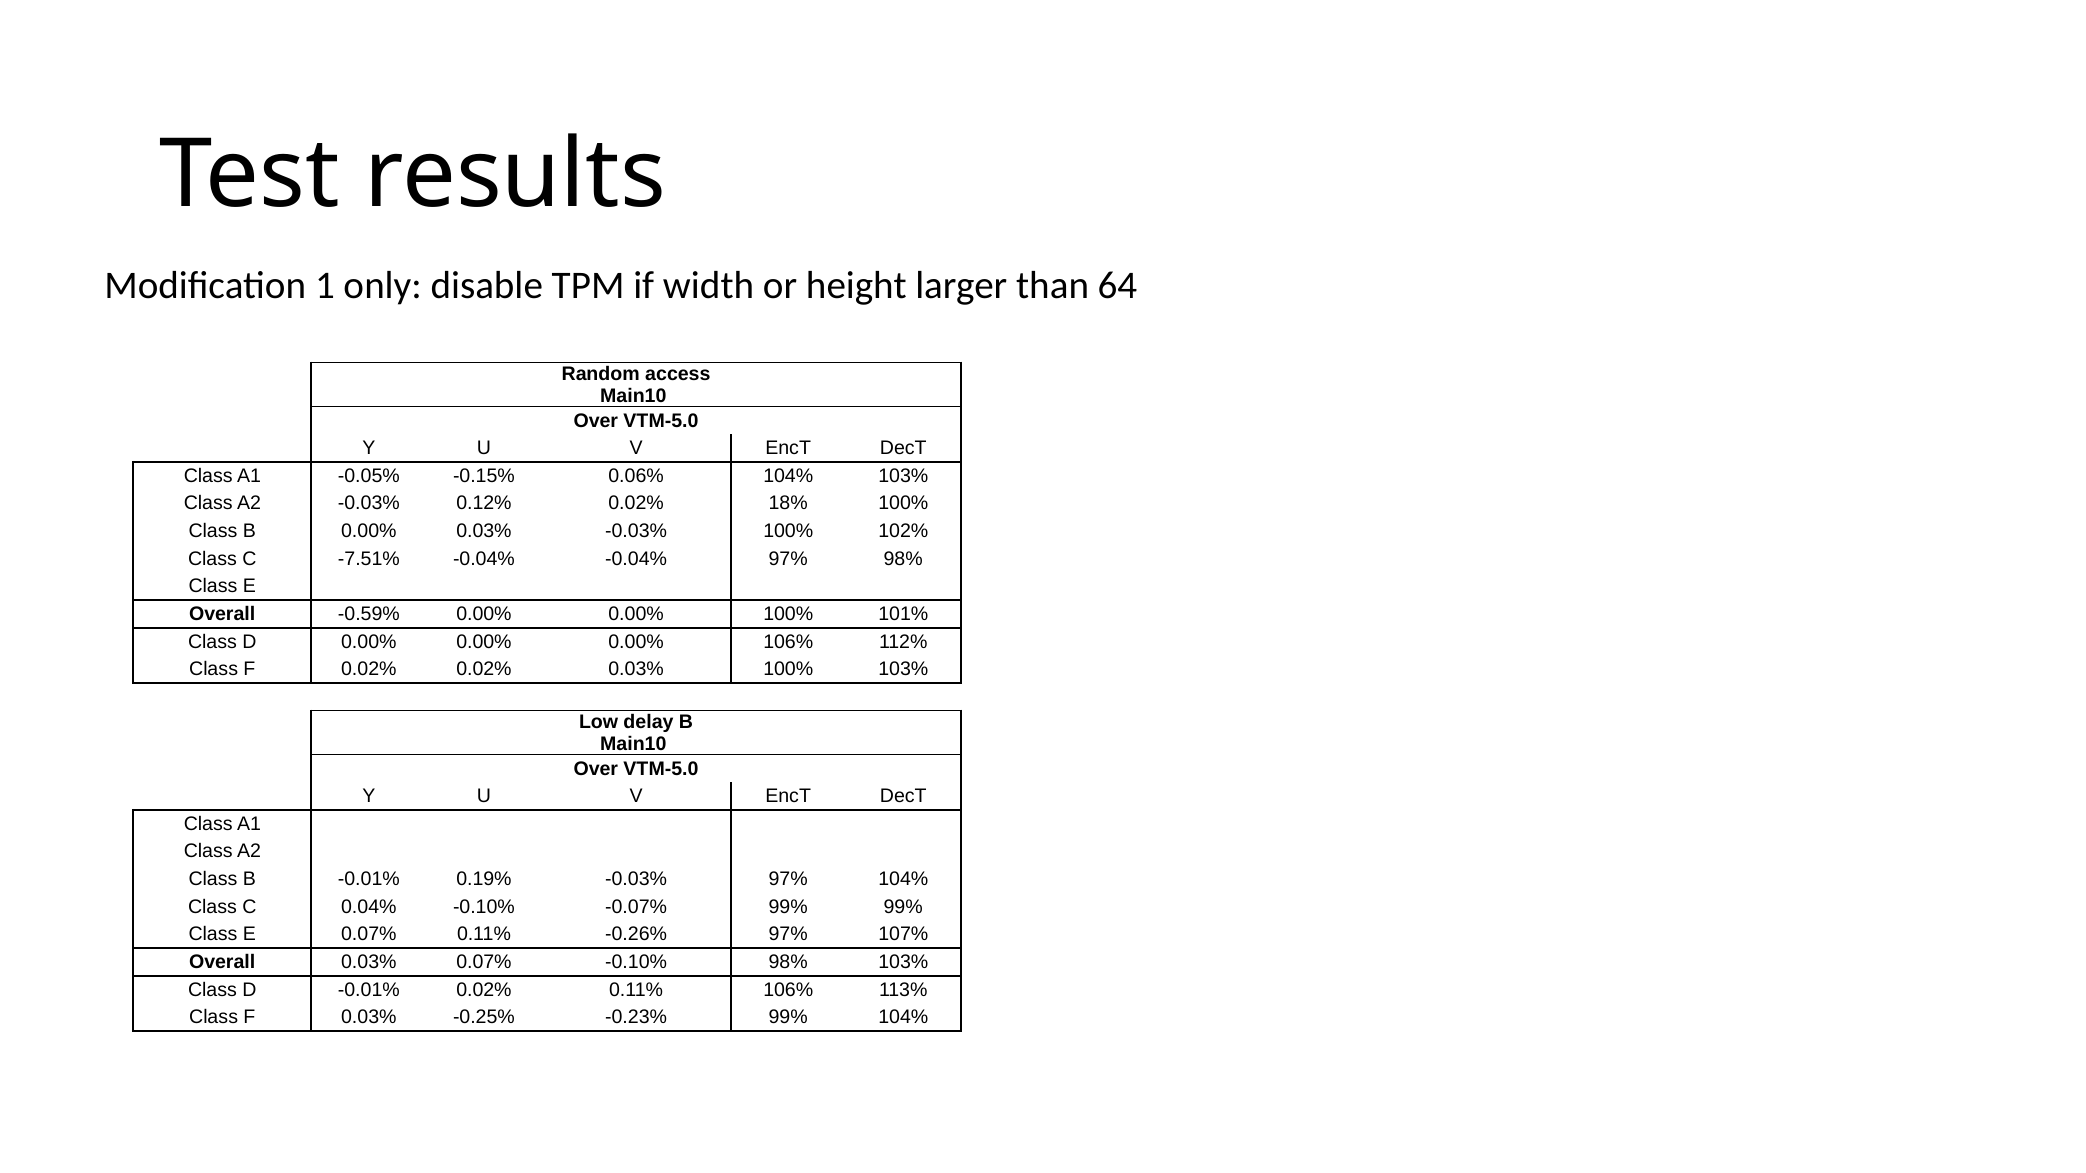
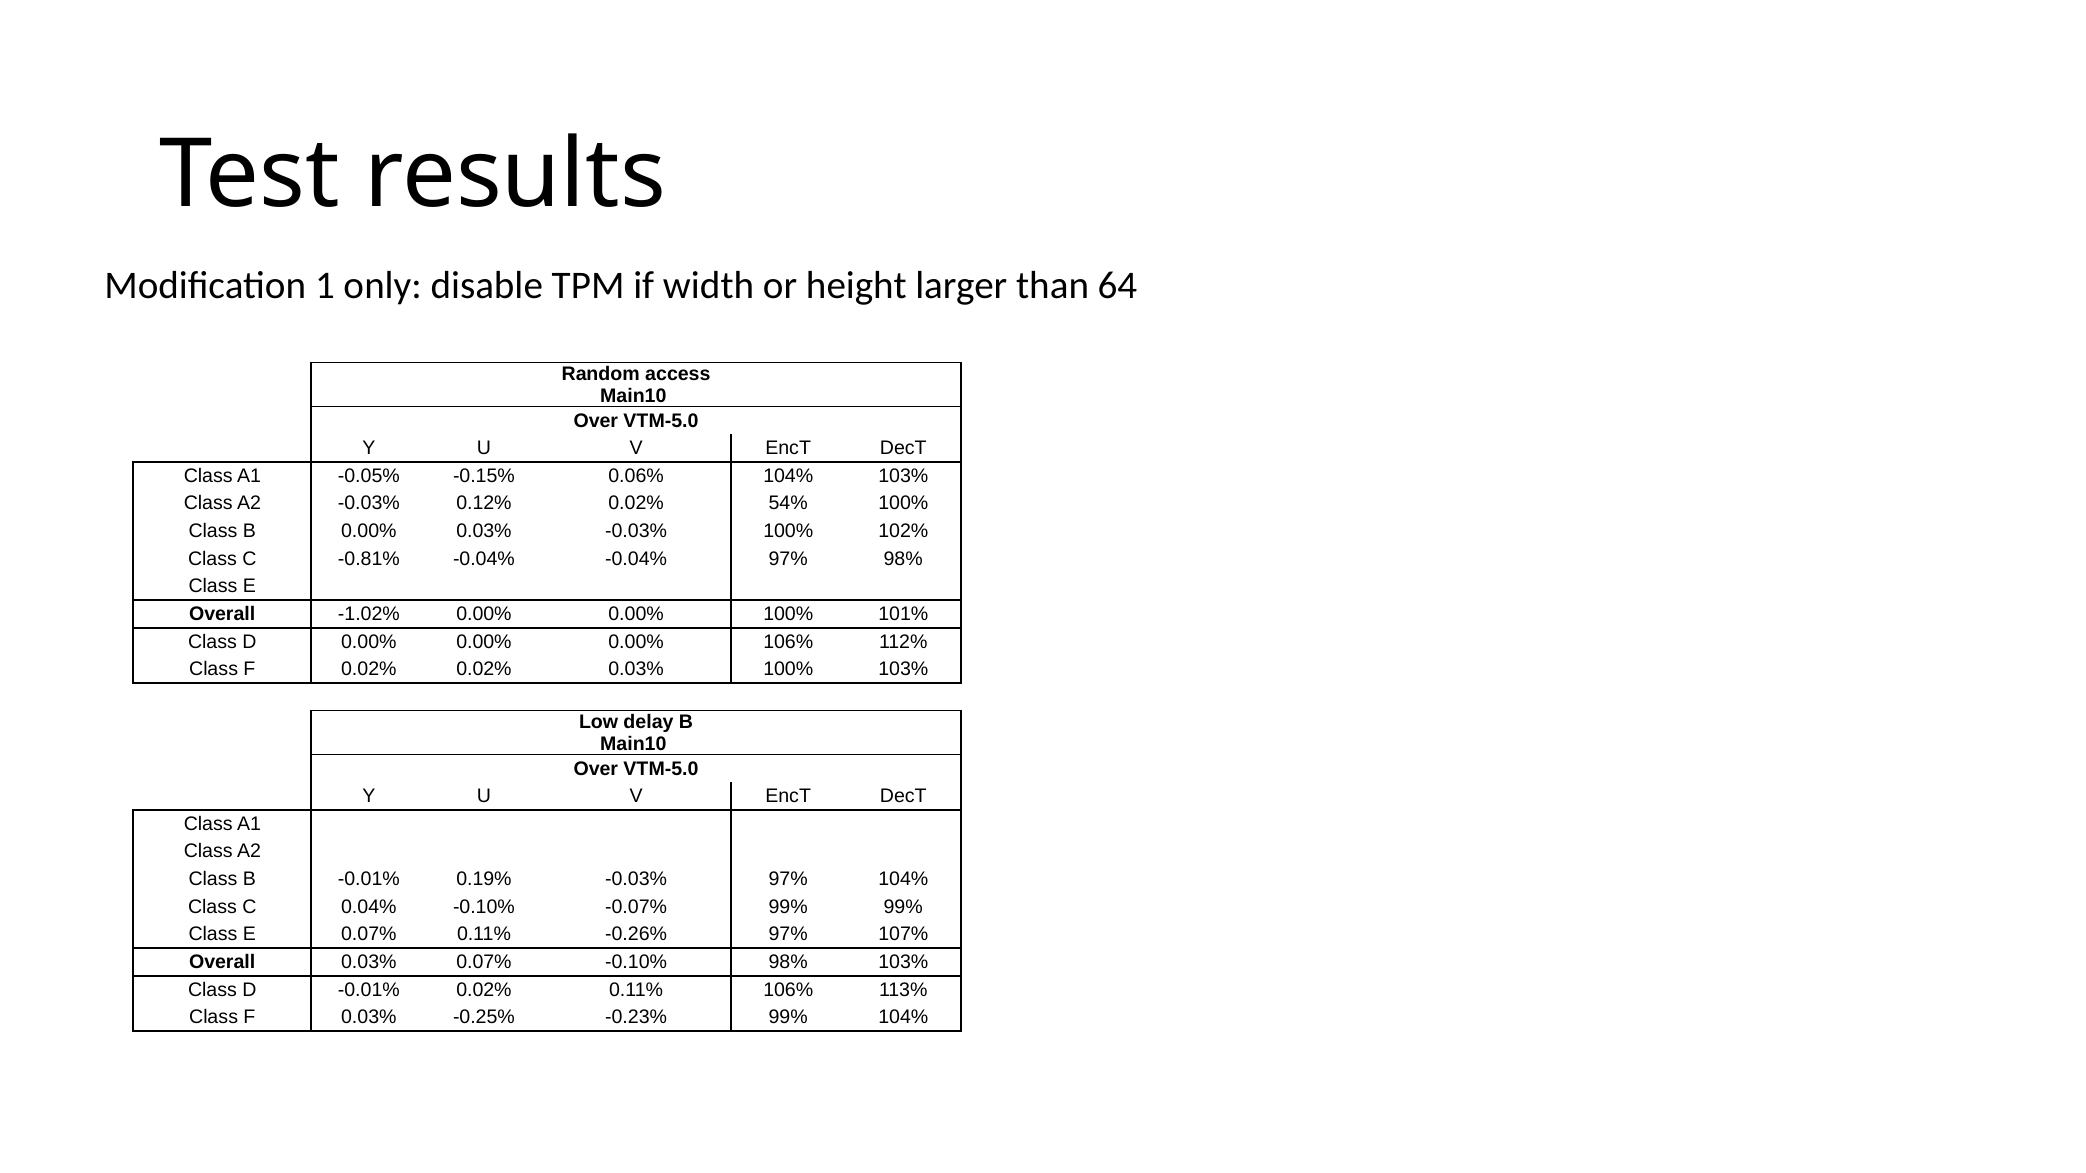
18%: 18% -> 54%
-7.51%: -7.51% -> -0.81%
-0.59%: -0.59% -> -1.02%
